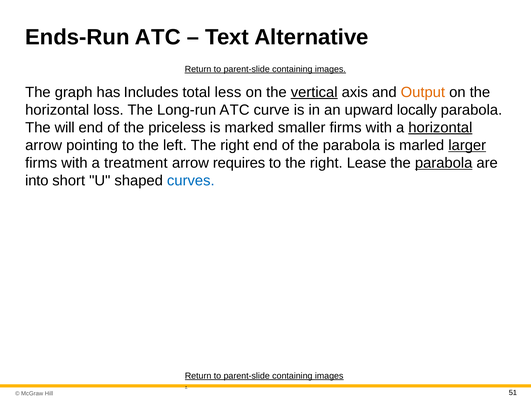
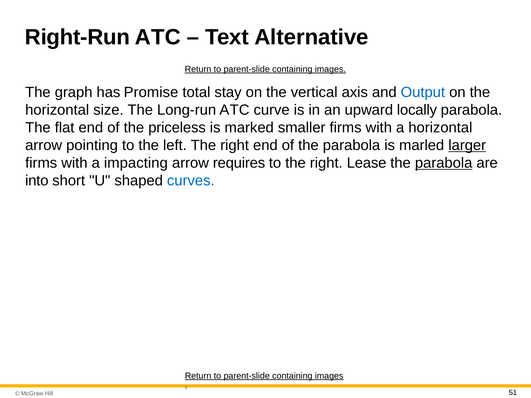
Ends-Run: Ends-Run -> Right-Run
Includes: Includes -> Promise
less: less -> stay
vertical underline: present -> none
Output colour: orange -> blue
loss: loss -> size
will: will -> flat
horizontal at (440, 128) underline: present -> none
treatment: treatment -> impacting
